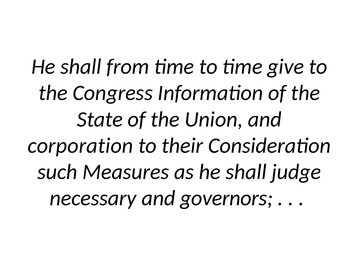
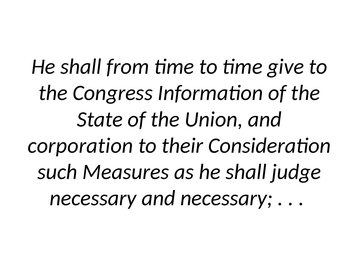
and governors: governors -> necessary
